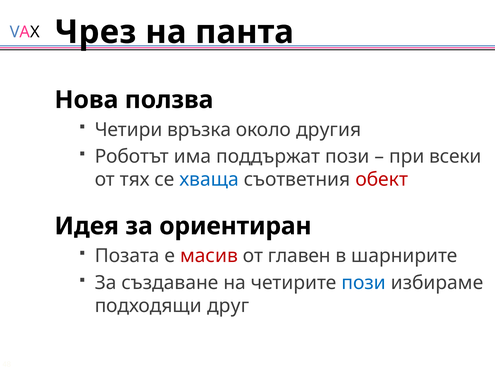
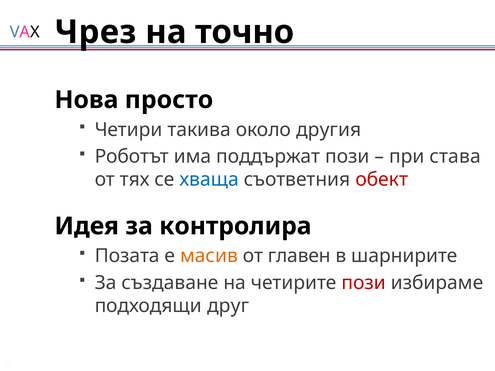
панта: панта -> точно
ползва: ползва -> просто
връзка: връзка -> такива
всеки: всеки -> става
ориентиран: ориентиран -> контролира
масив colour: red -> orange
пози at (364, 283) colour: blue -> red
